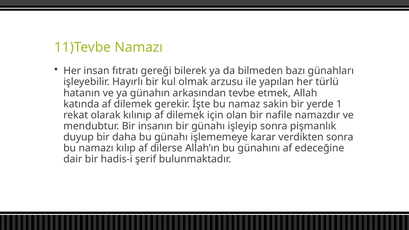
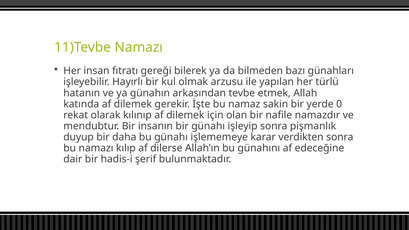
1: 1 -> 0
